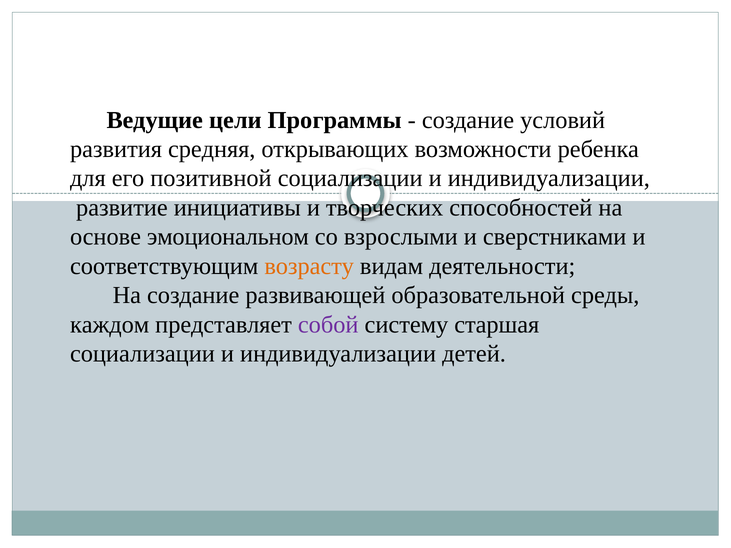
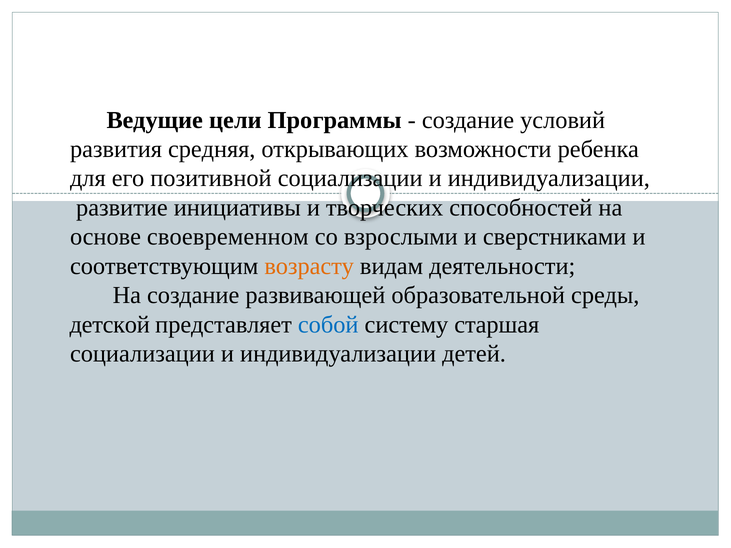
эмоциональном: эмоциональном -> своевременном
каждом: каждом -> детской
собой colour: purple -> blue
